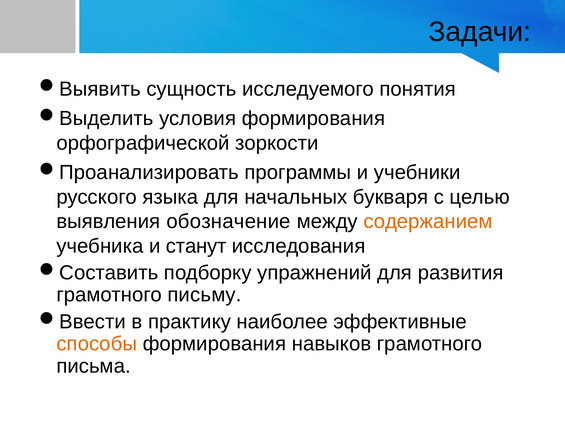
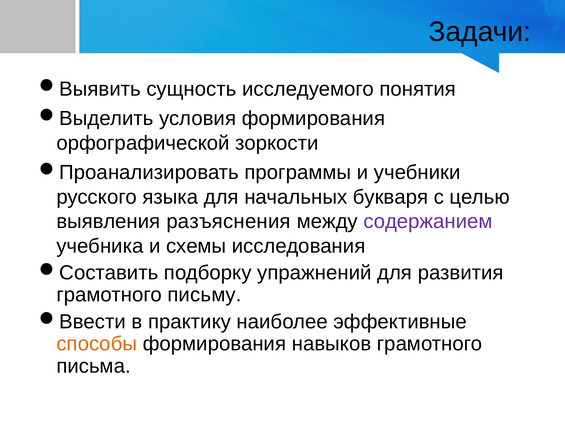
обозначение: обозначение -> разъяснения
содержанием colour: orange -> purple
станут: станут -> схемы
